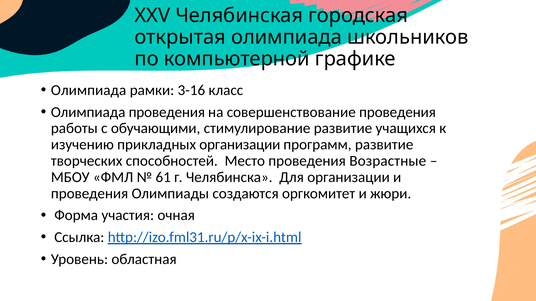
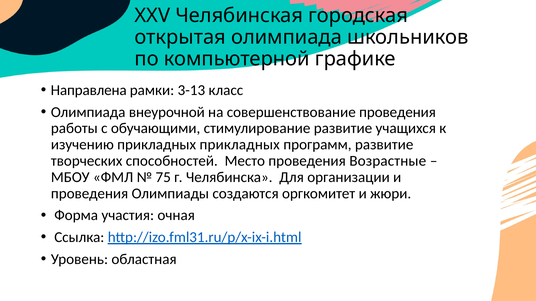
Олимпиада at (89, 90): Олимпиада -> Направлена
3-16: 3-16 -> 3-13
Олимпиада проведения: проведения -> внеурочной
прикладных организации: организации -> прикладных
61: 61 -> 75
